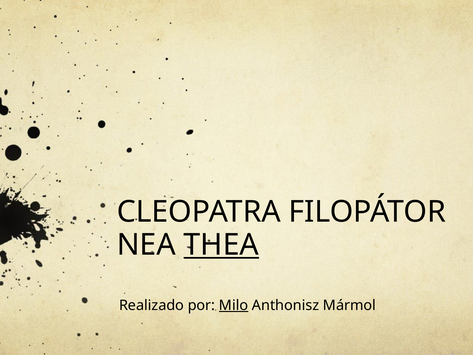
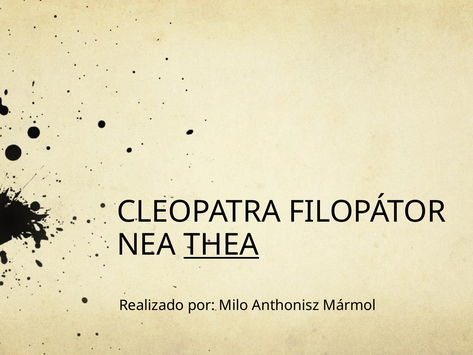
Milo underline: present -> none
